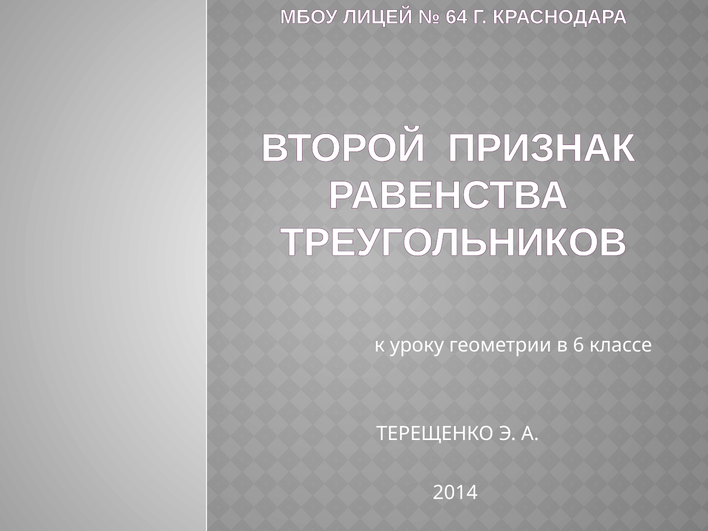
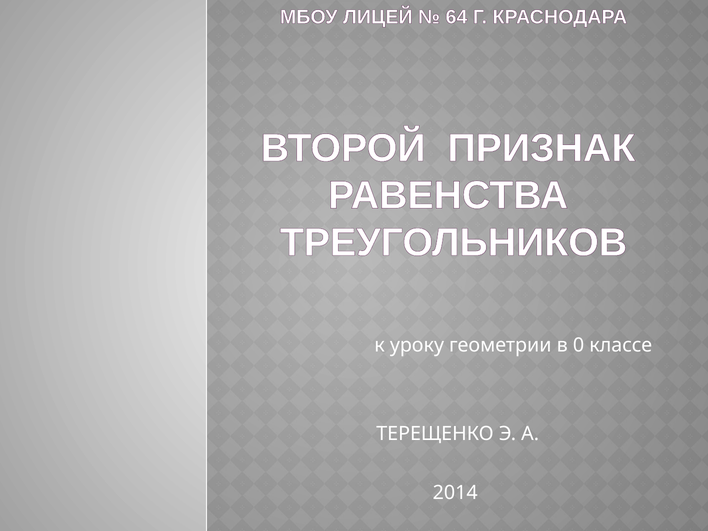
6: 6 -> 0
